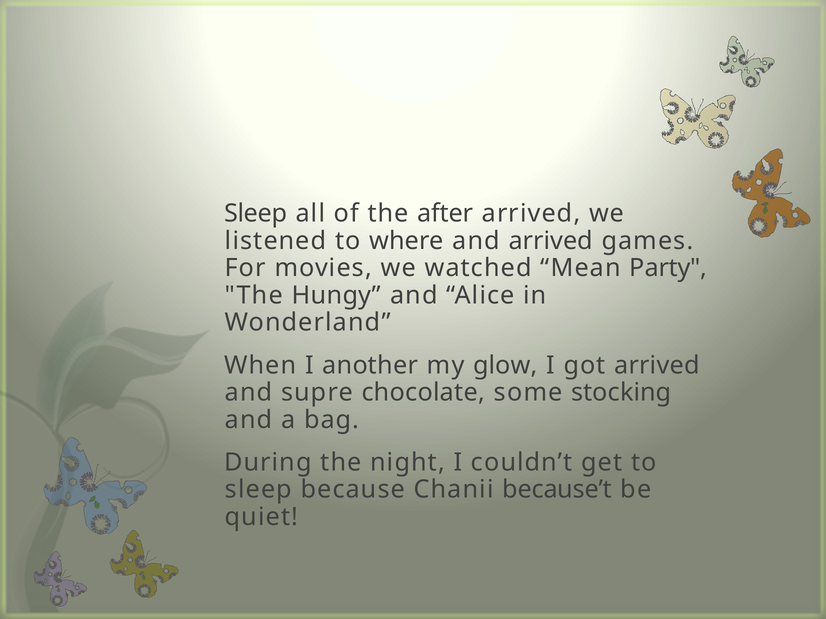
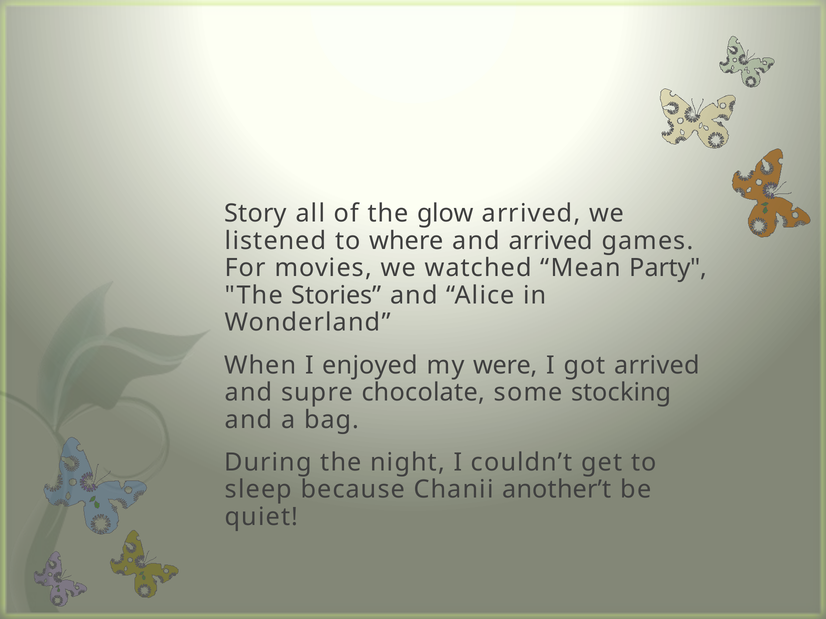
Sleep at (256, 214): Sleep -> Story
after: after -> glow
Hungy: Hungy -> Stories
another: another -> enjoyed
glow: glow -> were
because’t: because’t -> another’t
